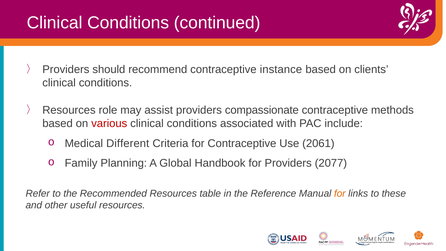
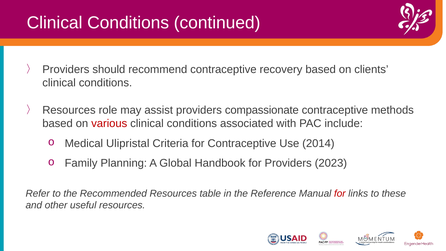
instance: instance -> recovery
Different: Different -> Ulipristal
2061: 2061 -> 2014
2077: 2077 -> 2023
for at (340, 193) colour: orange -> red
